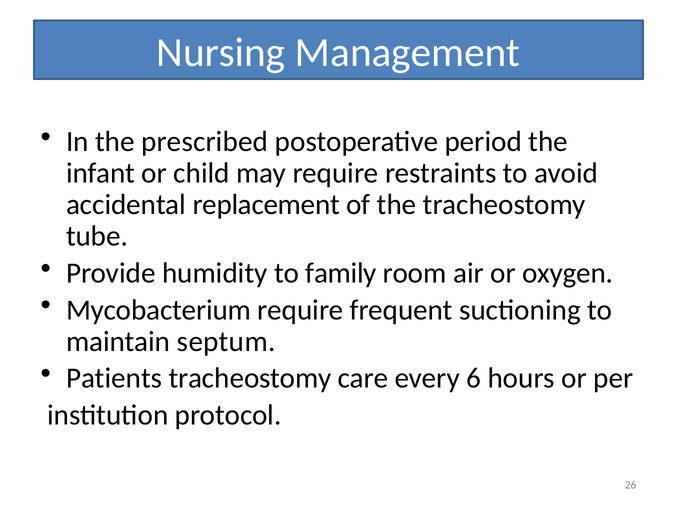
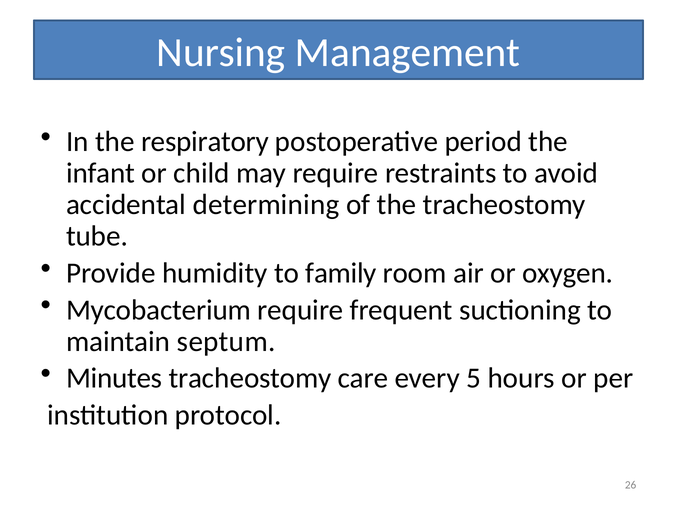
prescribed: prescribed -> respiratory
replacement: replacement -> determining
Patients: Patients -> Minutes
6: 6 -> 5
